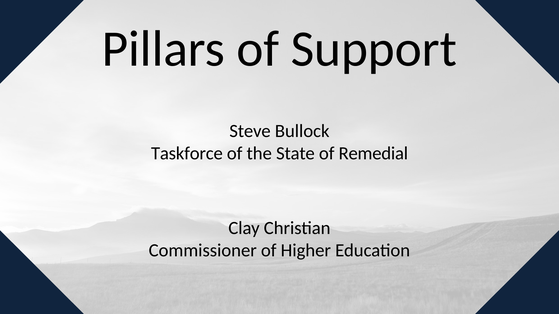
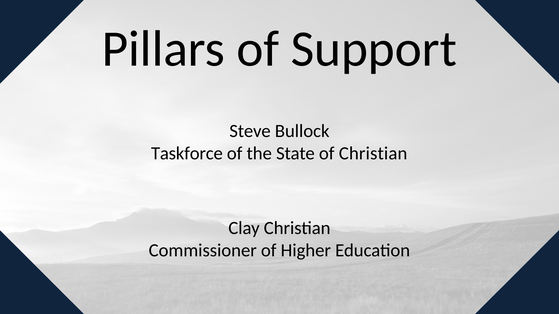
of Remedial: Remedial -> Christian
